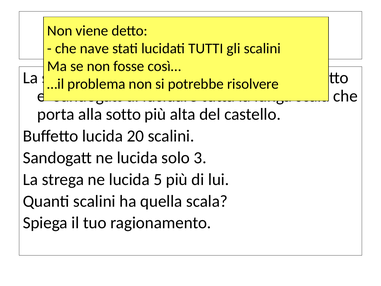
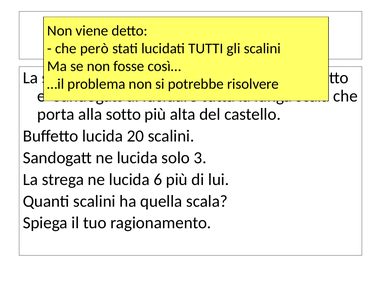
nave: nave -> però
5: 5 -> 6
